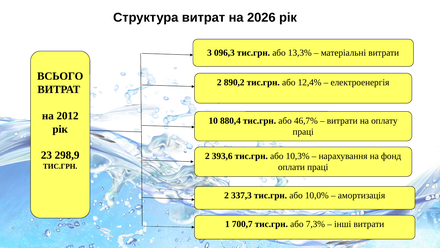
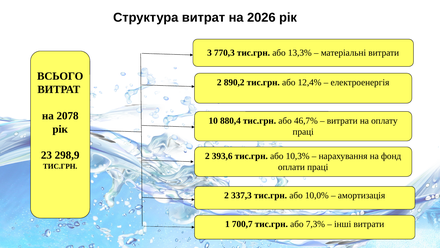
096,3: 096,3 -> 770,3
2012: 2012 -> 2078
